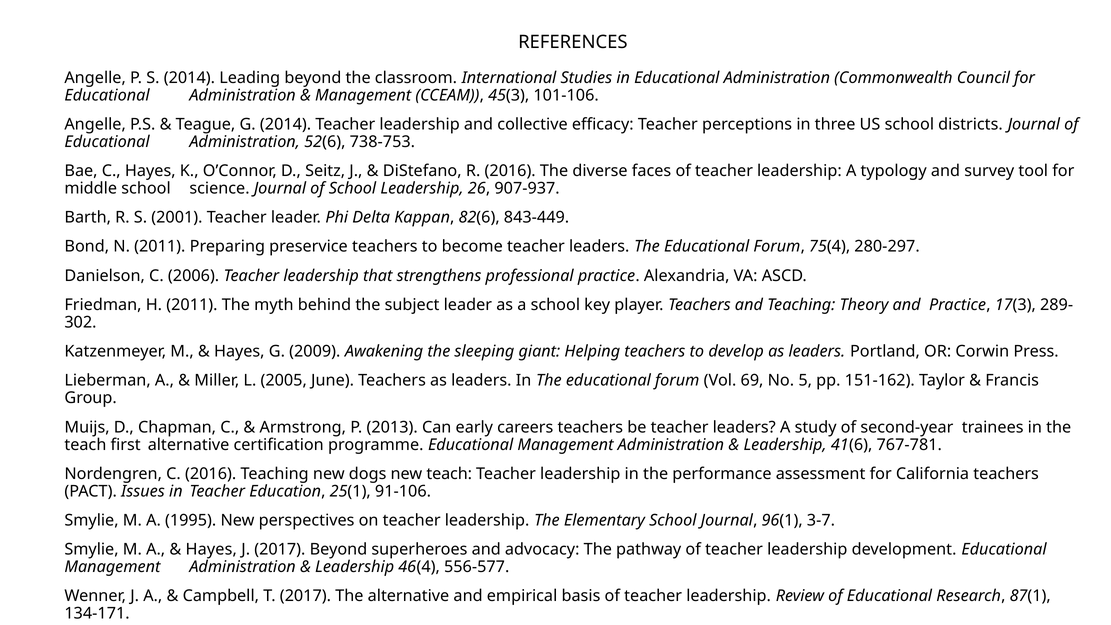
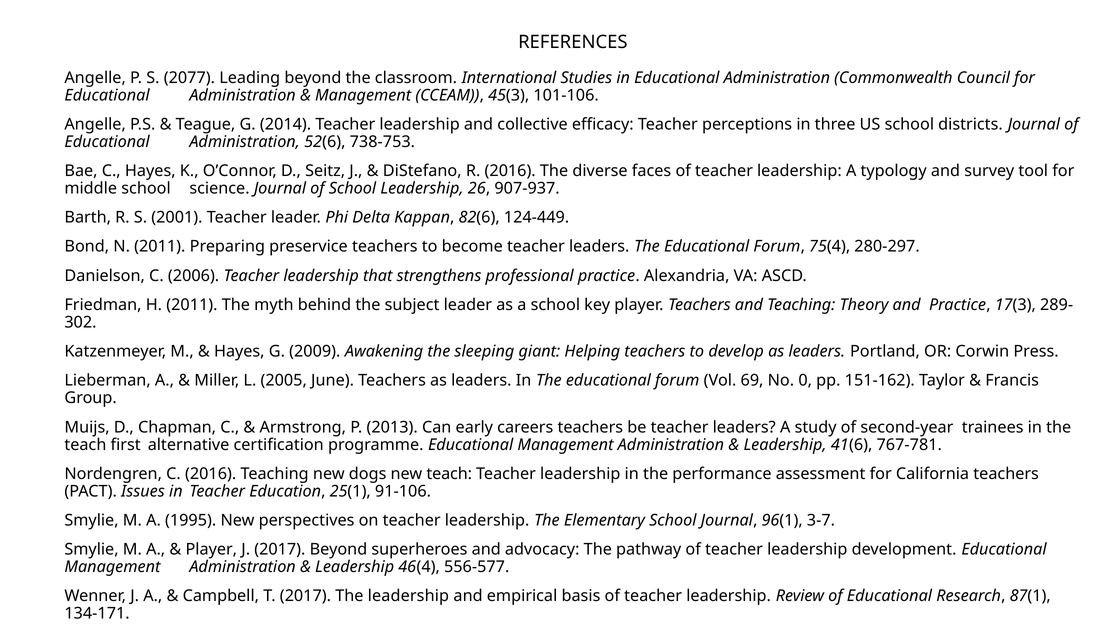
S 2014: 2014 -> 2077
843-449: 843-449 -> 124-449
5: 5 -> 0
Hayes at (211, 549): Hayes -> Player
The alternative: alternative -> leadership
